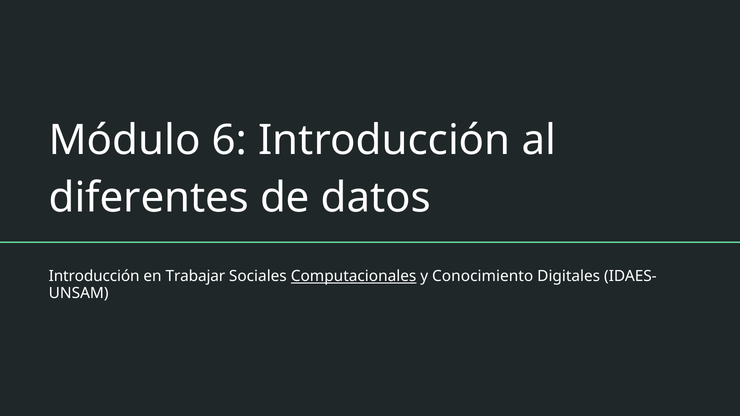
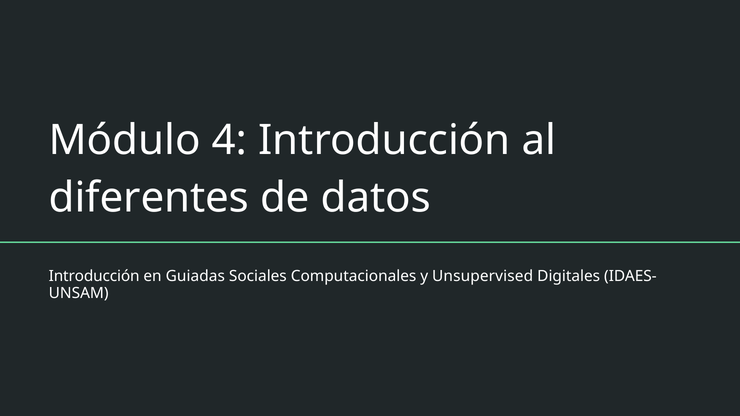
6: 6 -> 4
Trabajar: Trabajar -> Guiadas
Computacionales underline: present -> none
Conocimiento: Conocimiento -> Unsupervised
